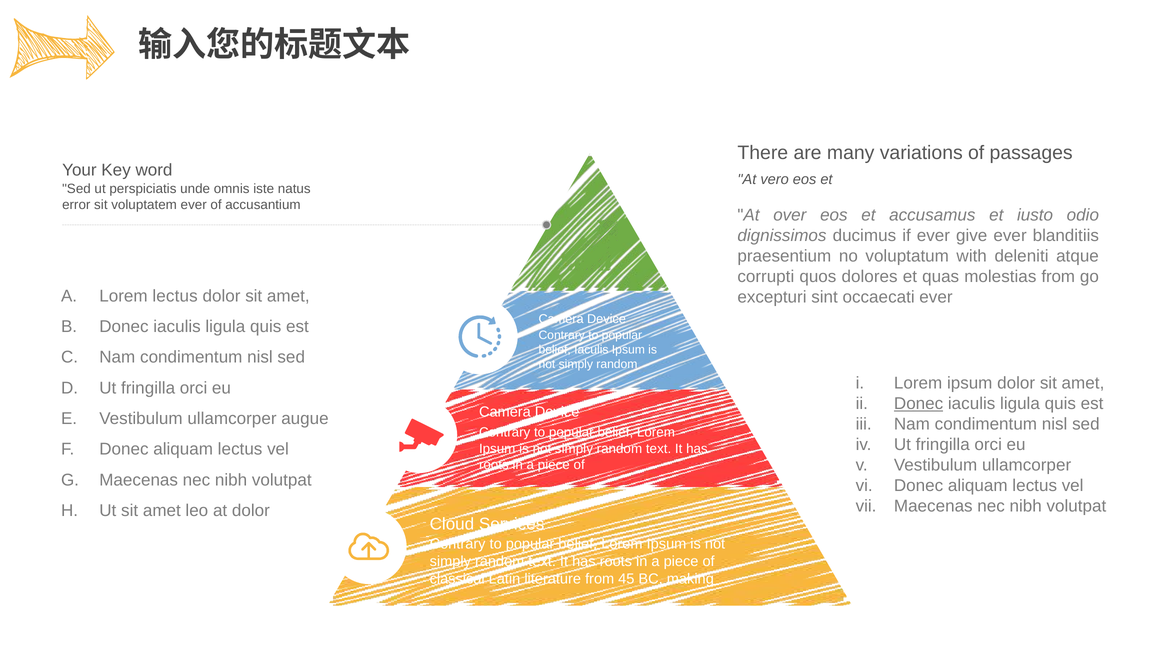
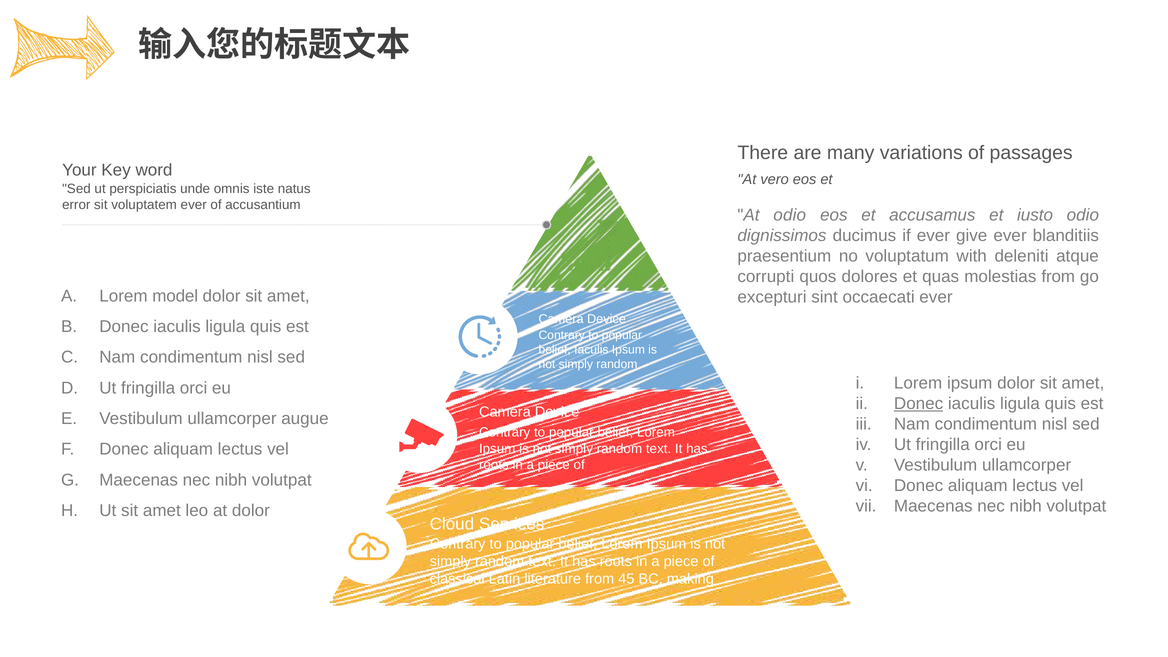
At over: over -> odio
Lorem lectus: lectus -> model
popular at (571, 433) underline: present -> none
